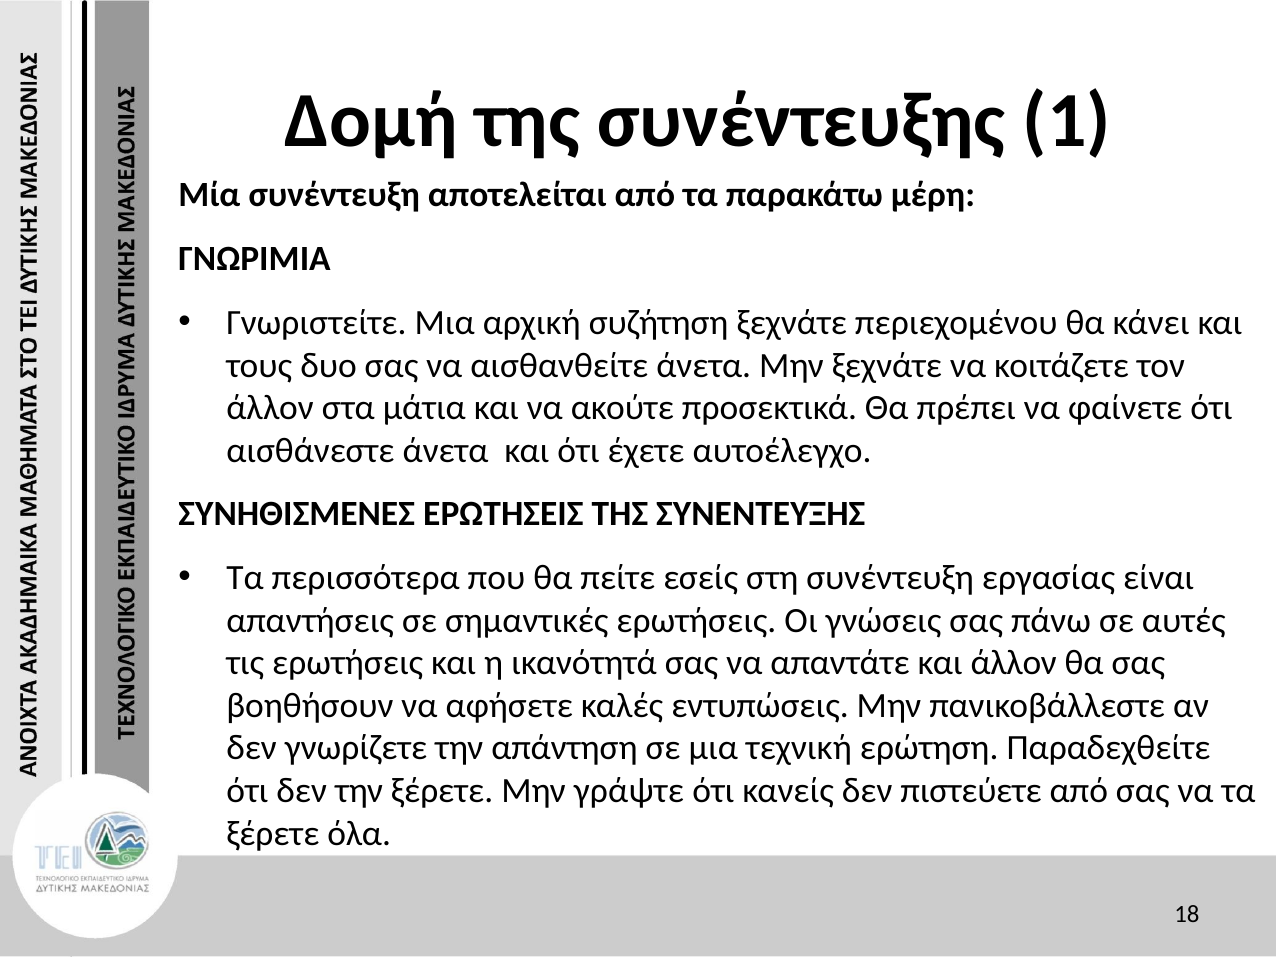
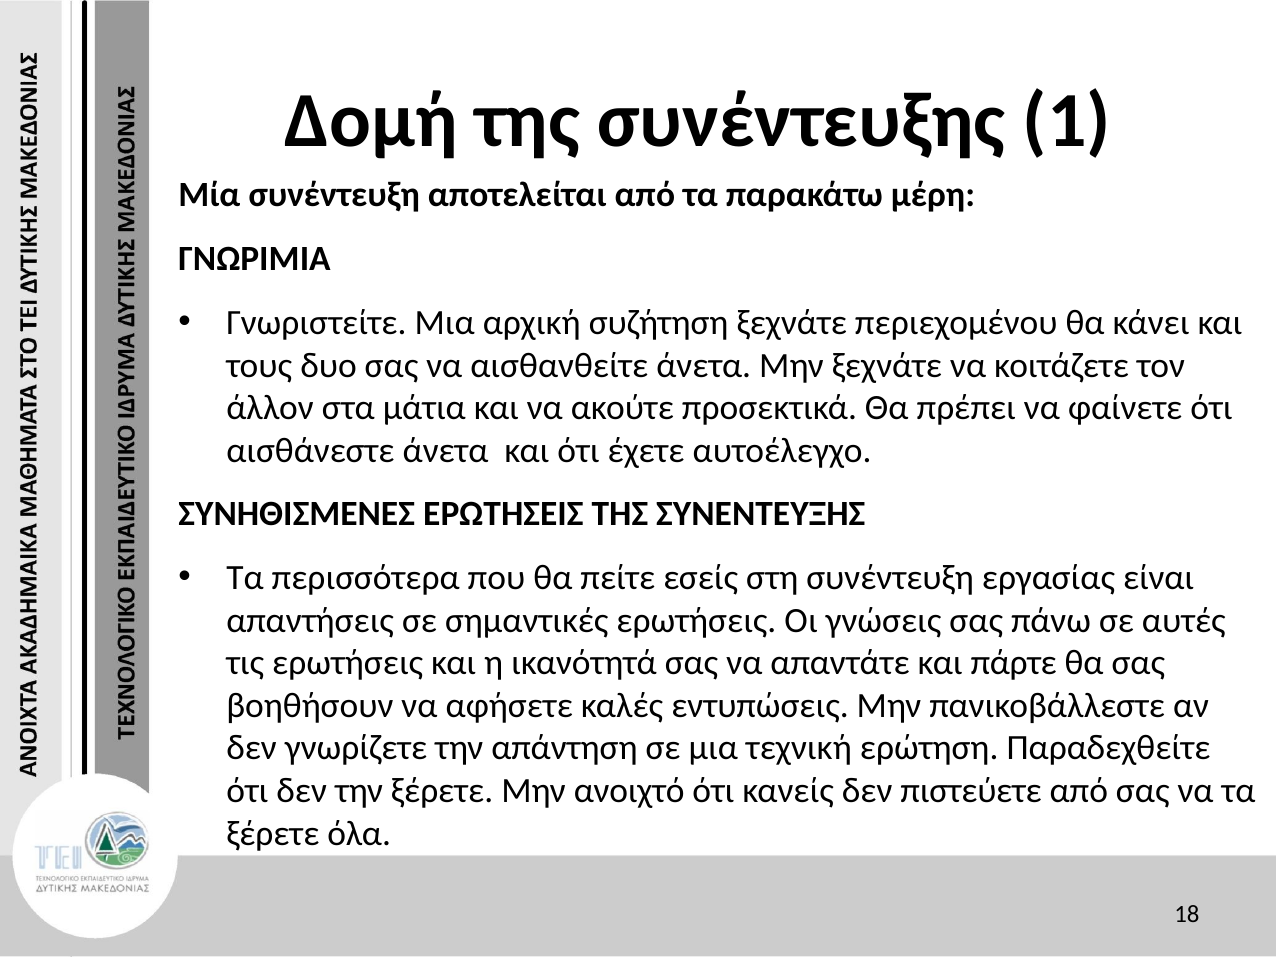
και άλλον: άλλον -> πάρτε
γράψτε: γράψτε -> ανοιχτό
